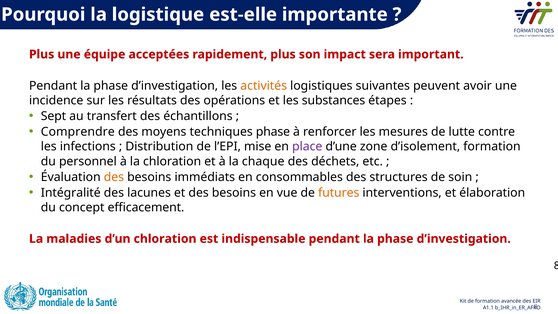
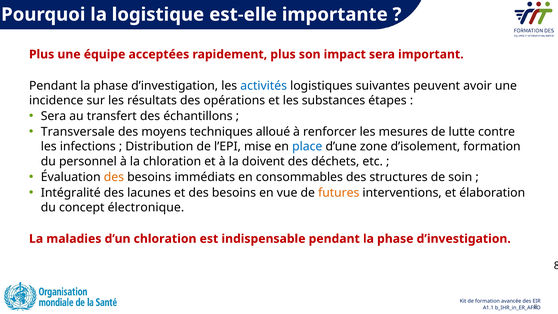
activités colour: orange -> blue
Sept at (53, 116): Sept -> Sera
Comprendre: Comprendre -> Transversale
techniques phase: phase -> alloué
place colour: purple -> blue
chaque: chaque -> doivent
efficacement: efficacement -> électronique
